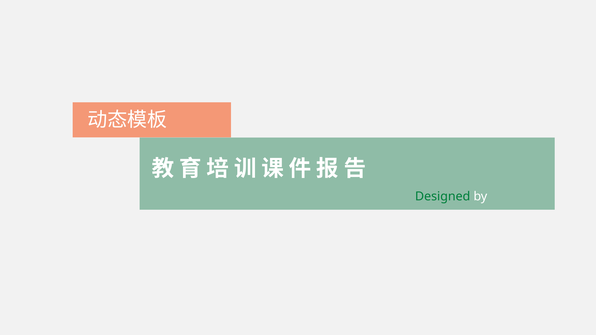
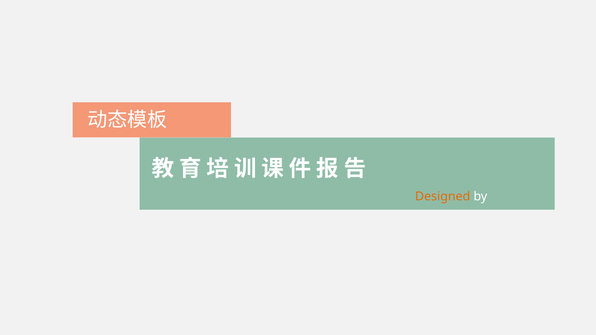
Designed colour: green -> orange
